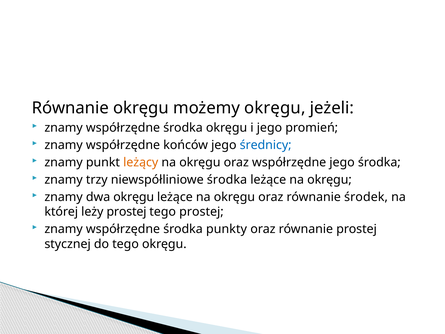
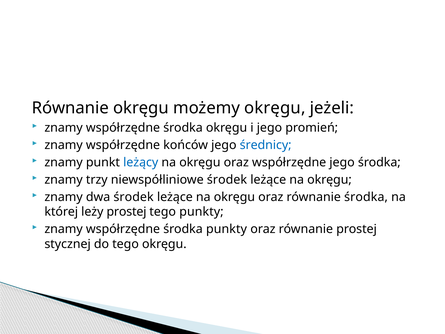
leżący colour: orange -> blue
niewspółliniowe środka: środka -> środek
dwa okręgu: okręgu -> środek
równanie środek: środek -> środka
tego prostej: prostej -> punkty
